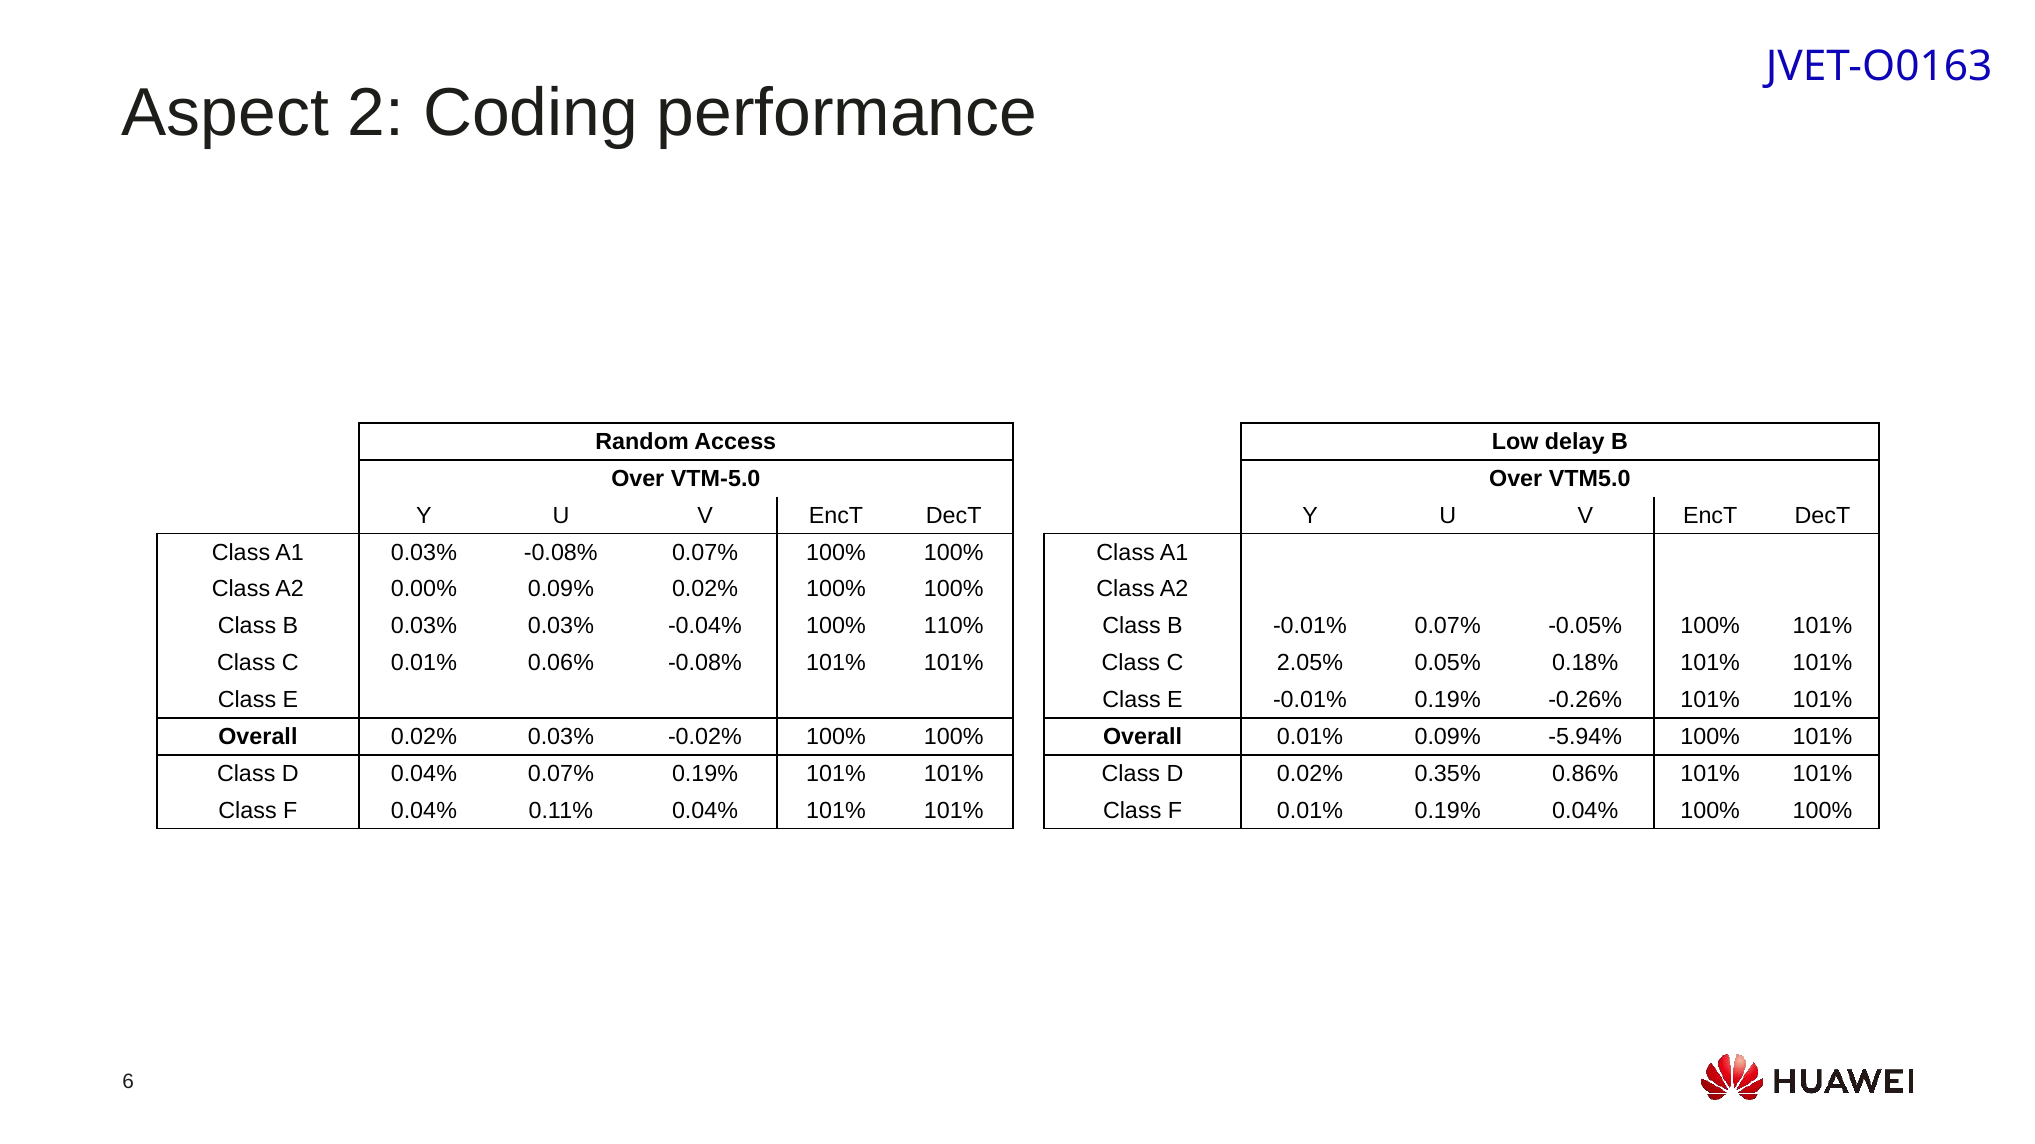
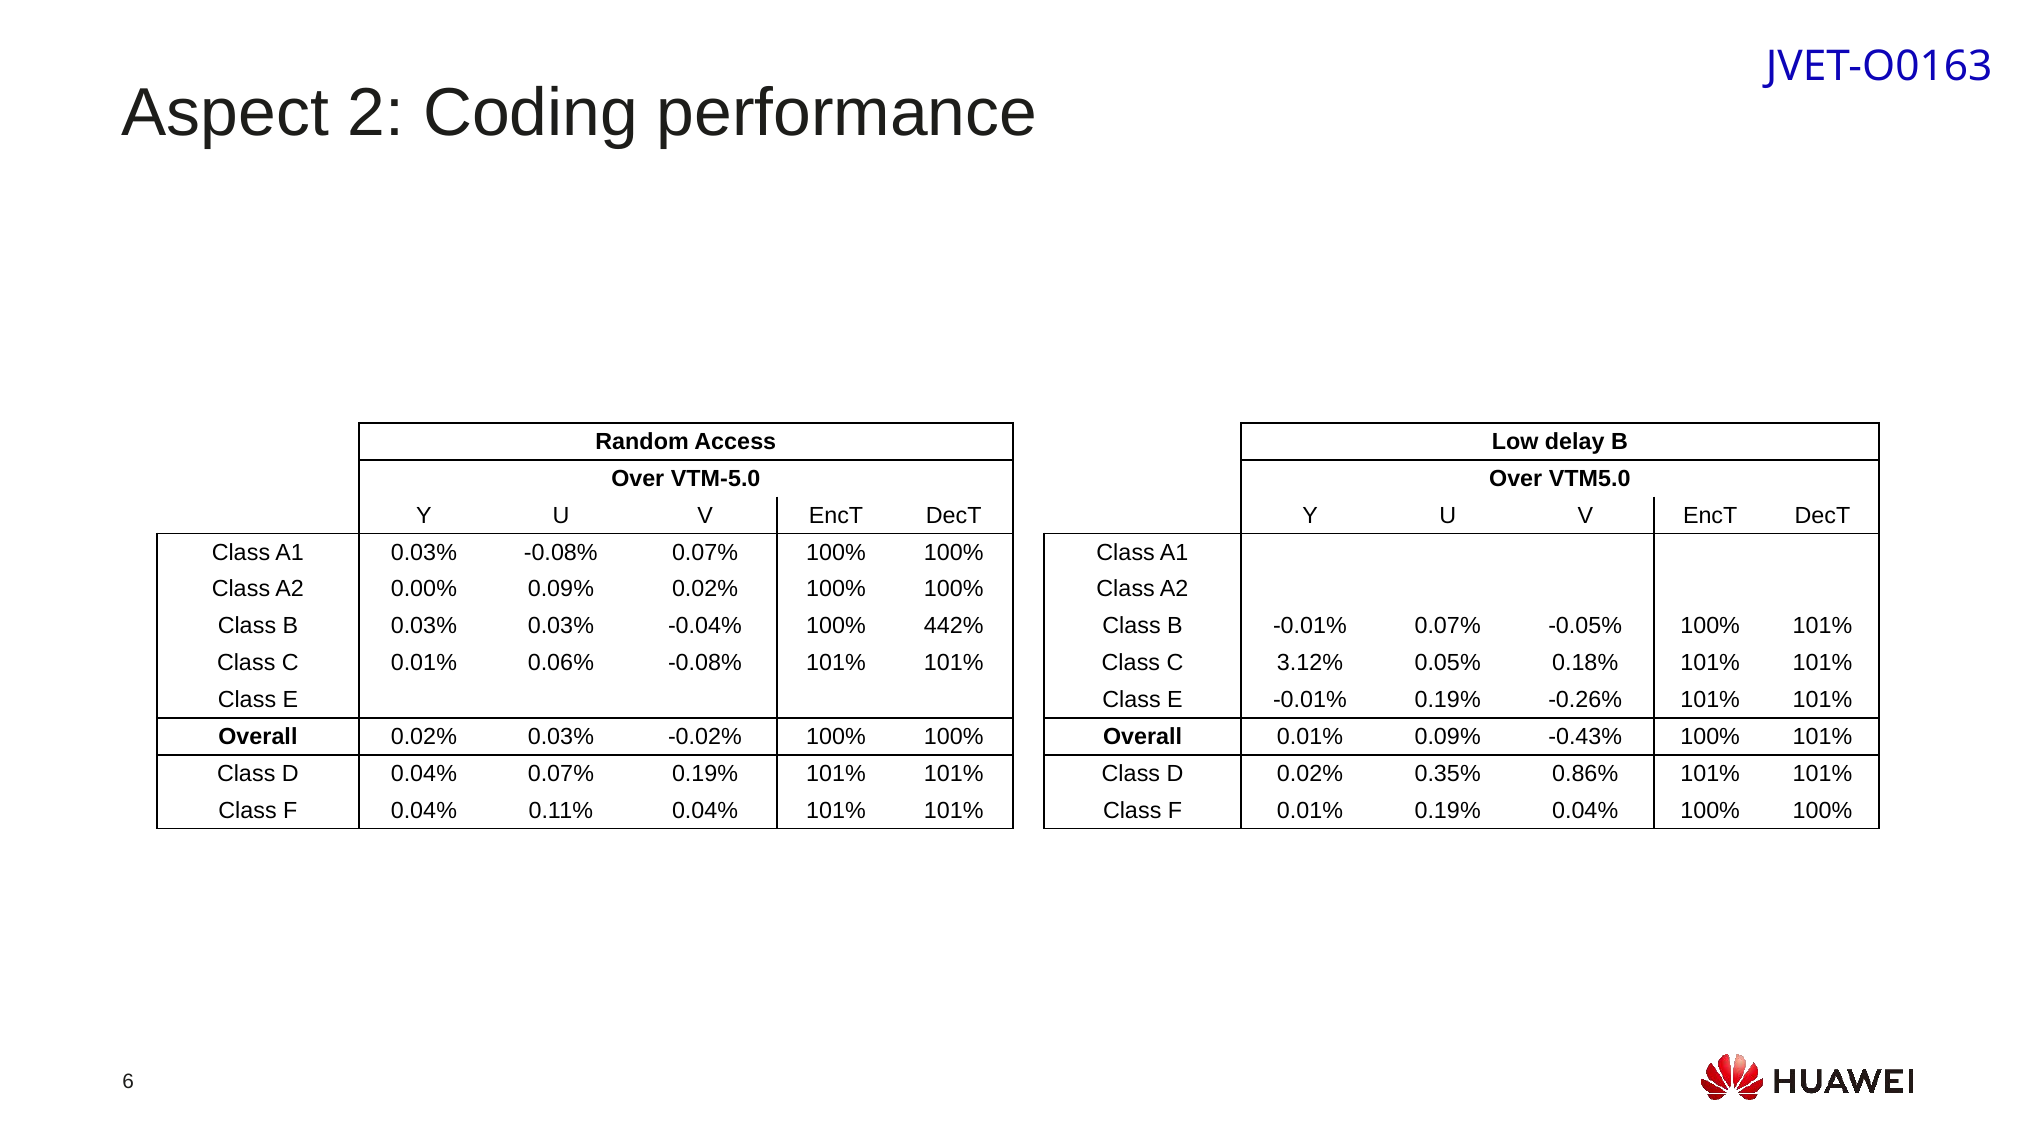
110%: 110% -> 442%
2.05%: 2.05% -> 3.12%
-5.94%: -5.94% -> -0.43%
